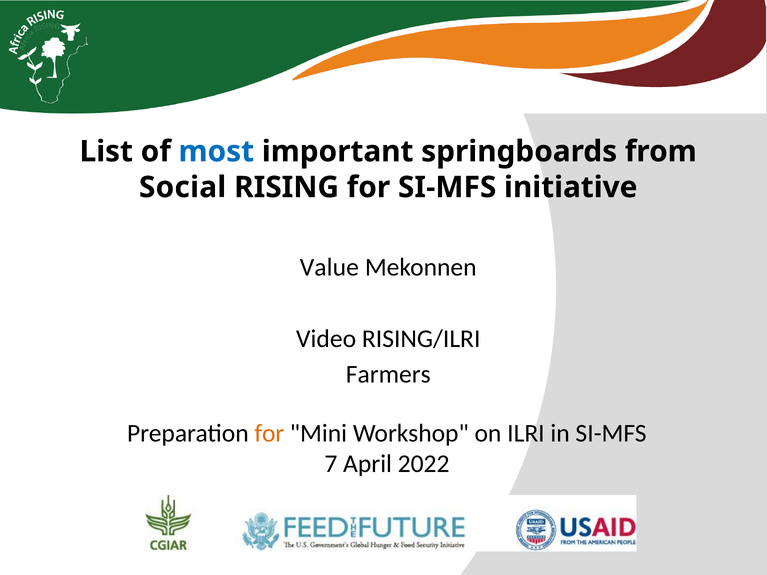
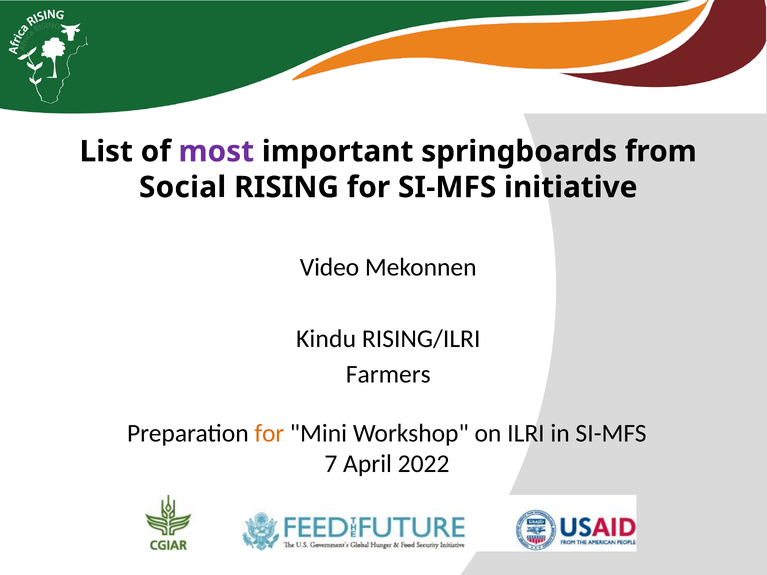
most colour: blue -> purple
Value: Value -> Video
Video: Video -> Kindu
